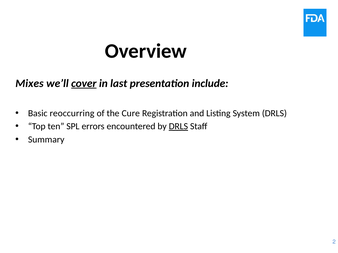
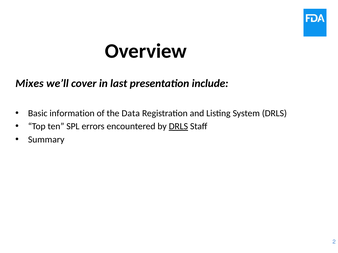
cover underline: present -> none
reoccurring: reoccurring -> information
Cure: Cure -> Data
